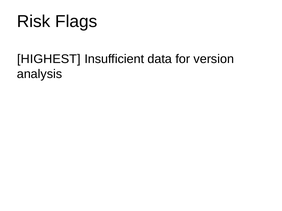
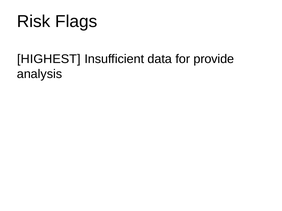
version: version -> provide
